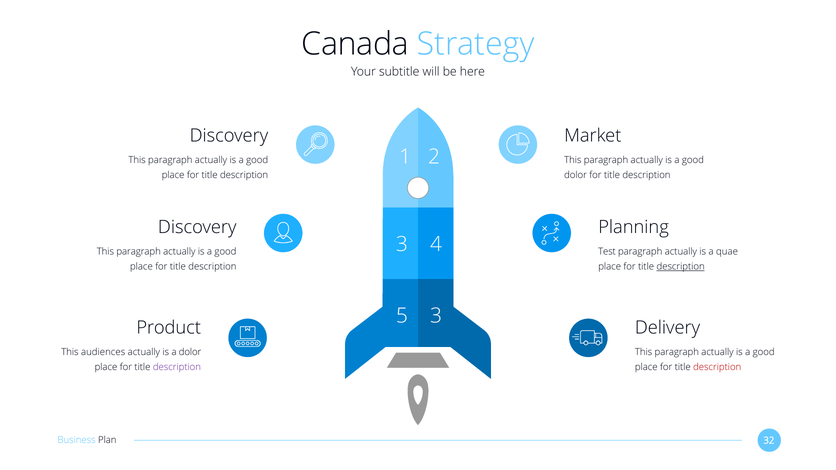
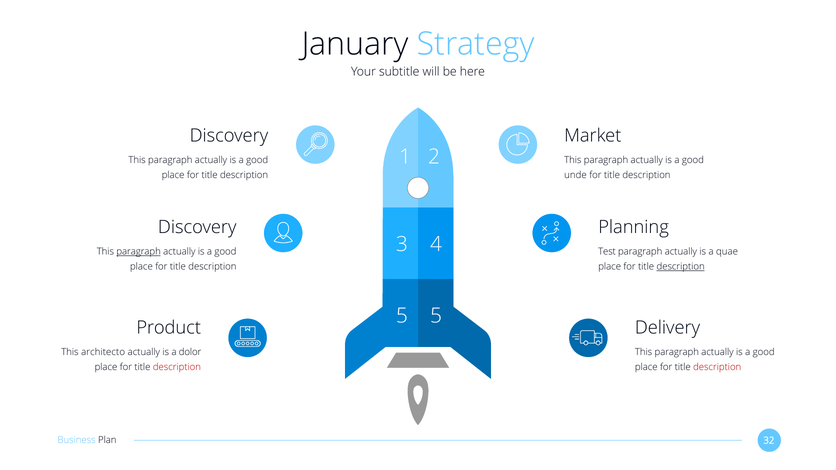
Canada: Canada -> January
dolor at (576, 175): dolor -> unde
paragraph at (139, 252) underline: none -> present
5 3: 3 -> 5
audiences: audiences -> architecto
description at (177, 367) colour: purple -> red
